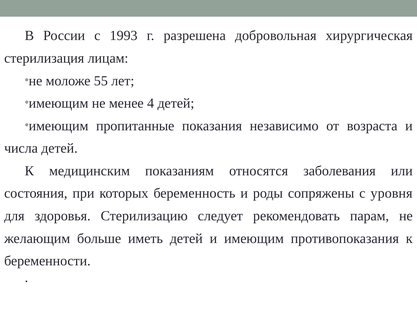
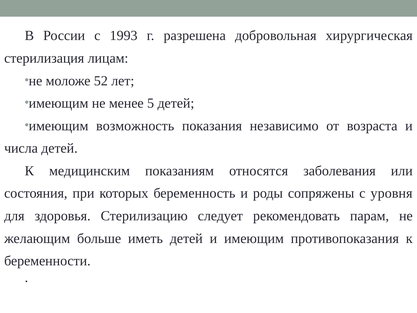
55: 55 -> 52
4: 4 -> 5
пропитанные: пропитанные -> возможность
